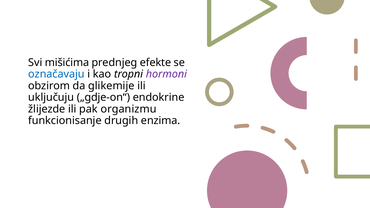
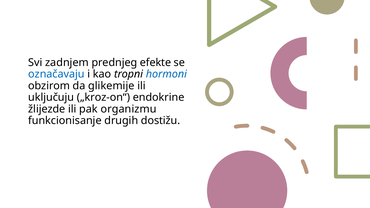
mišićima: mišićima -> zadnjem
hormoni colour: purple -> blue
„gdje-on“: „gdje-on“ -> „kroz-on“
enzima: enzima -> dostižu
